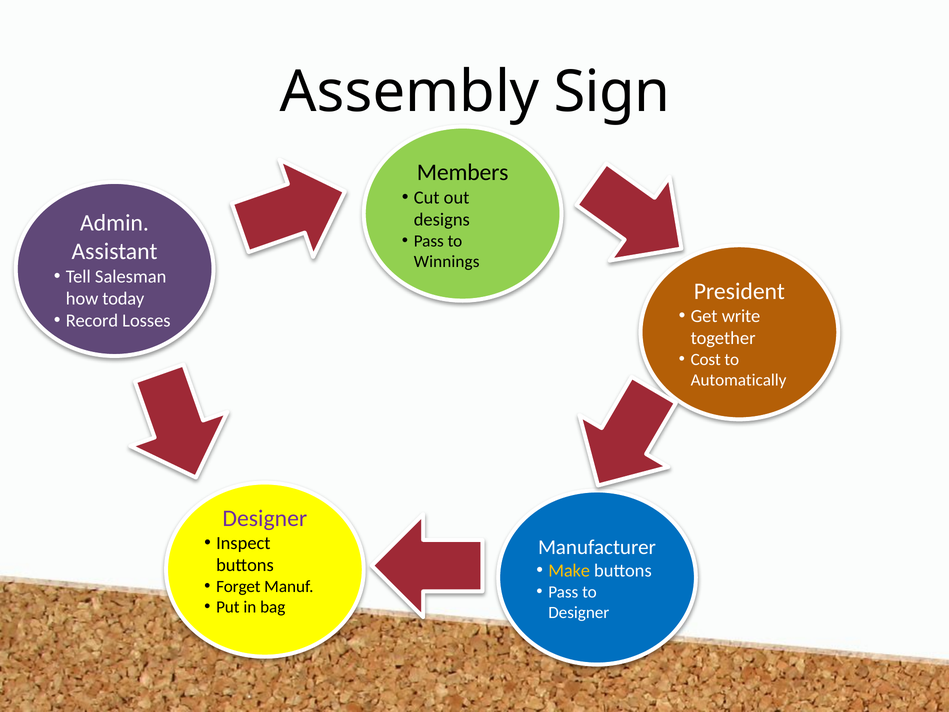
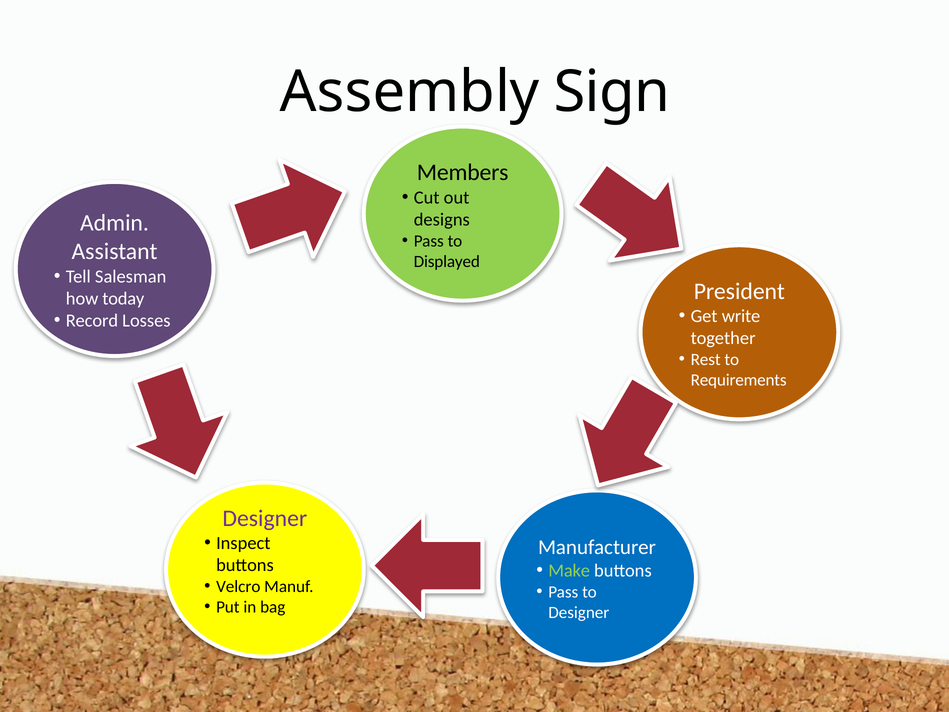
Winnings: Winnings -> Displayed
Cost: Cost -> Rest
Automatically: Automatically -> Requirements
Make colour: yellow -> light green
Forget: Forget -> Velcro
